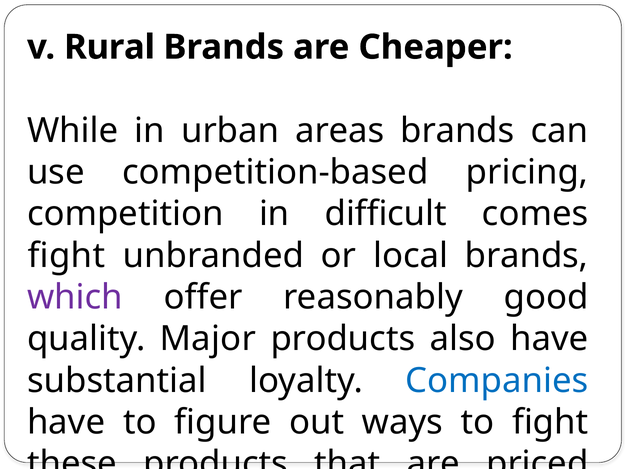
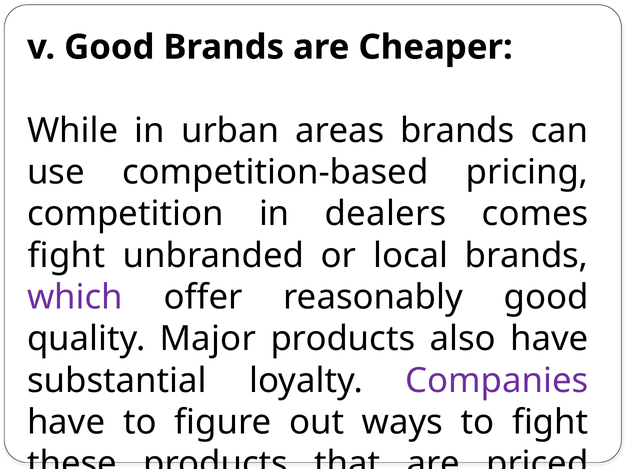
v Rural: Rural -> Good
difficult: difficult -> dealers
Companies colour: blue -> purple
